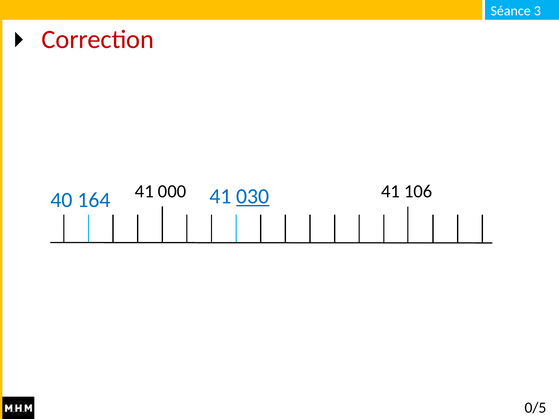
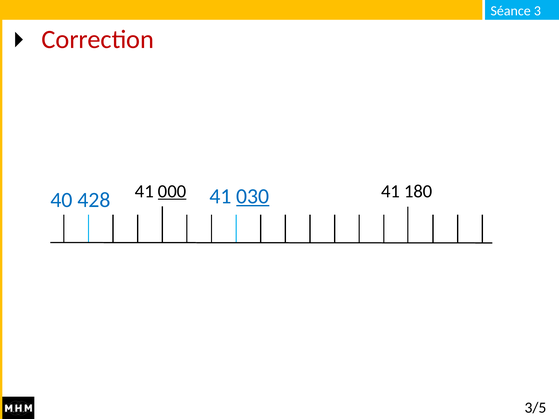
000 underline: none -> present
106: 106 -> 180
164: 164 -> 428
0/5: 0/5 -> 3/5
